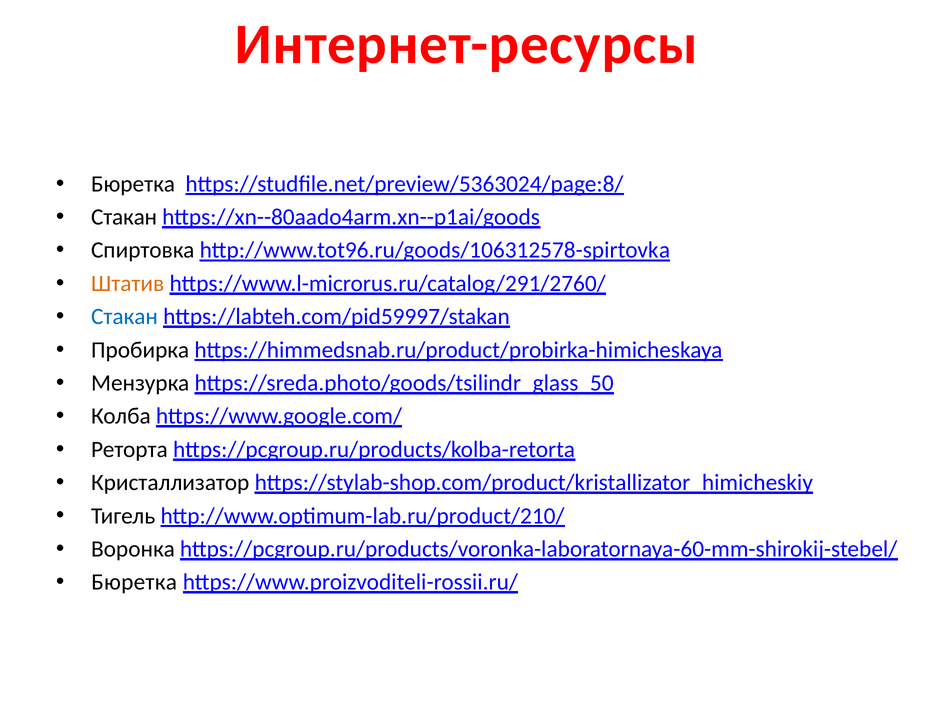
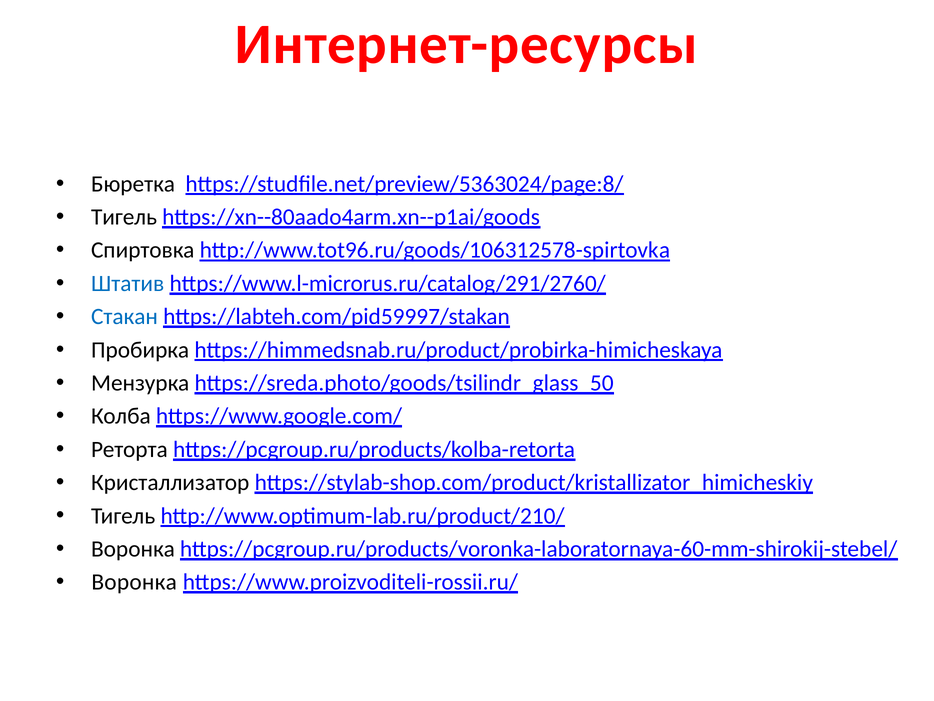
Стакан at (124, 217): Стакан -> Тигель
Штатив colour: orange -> blue
Бюретка at (134, 582): Бюретка -> Воронка
